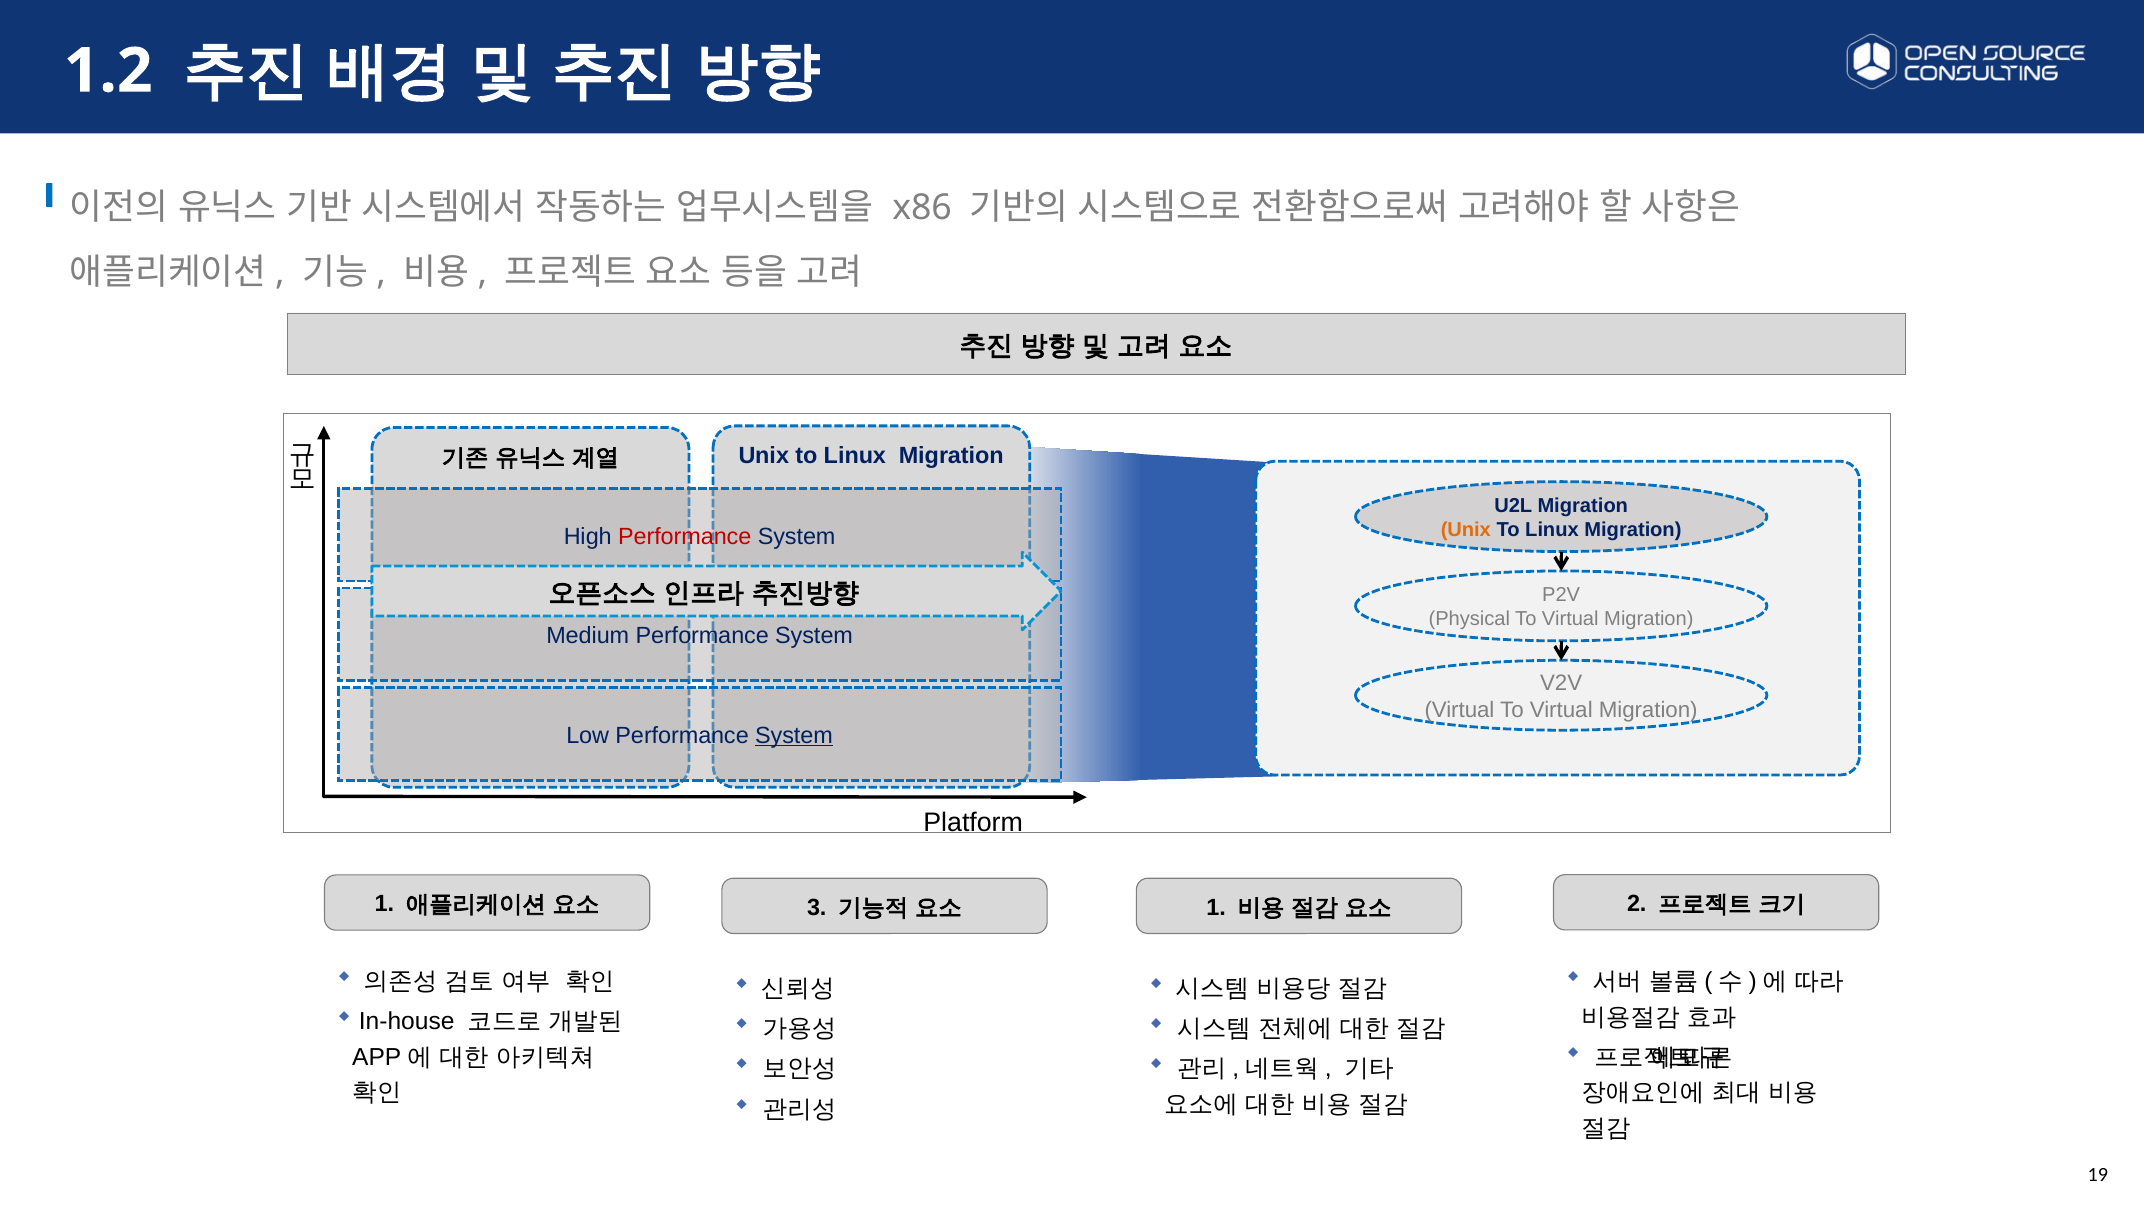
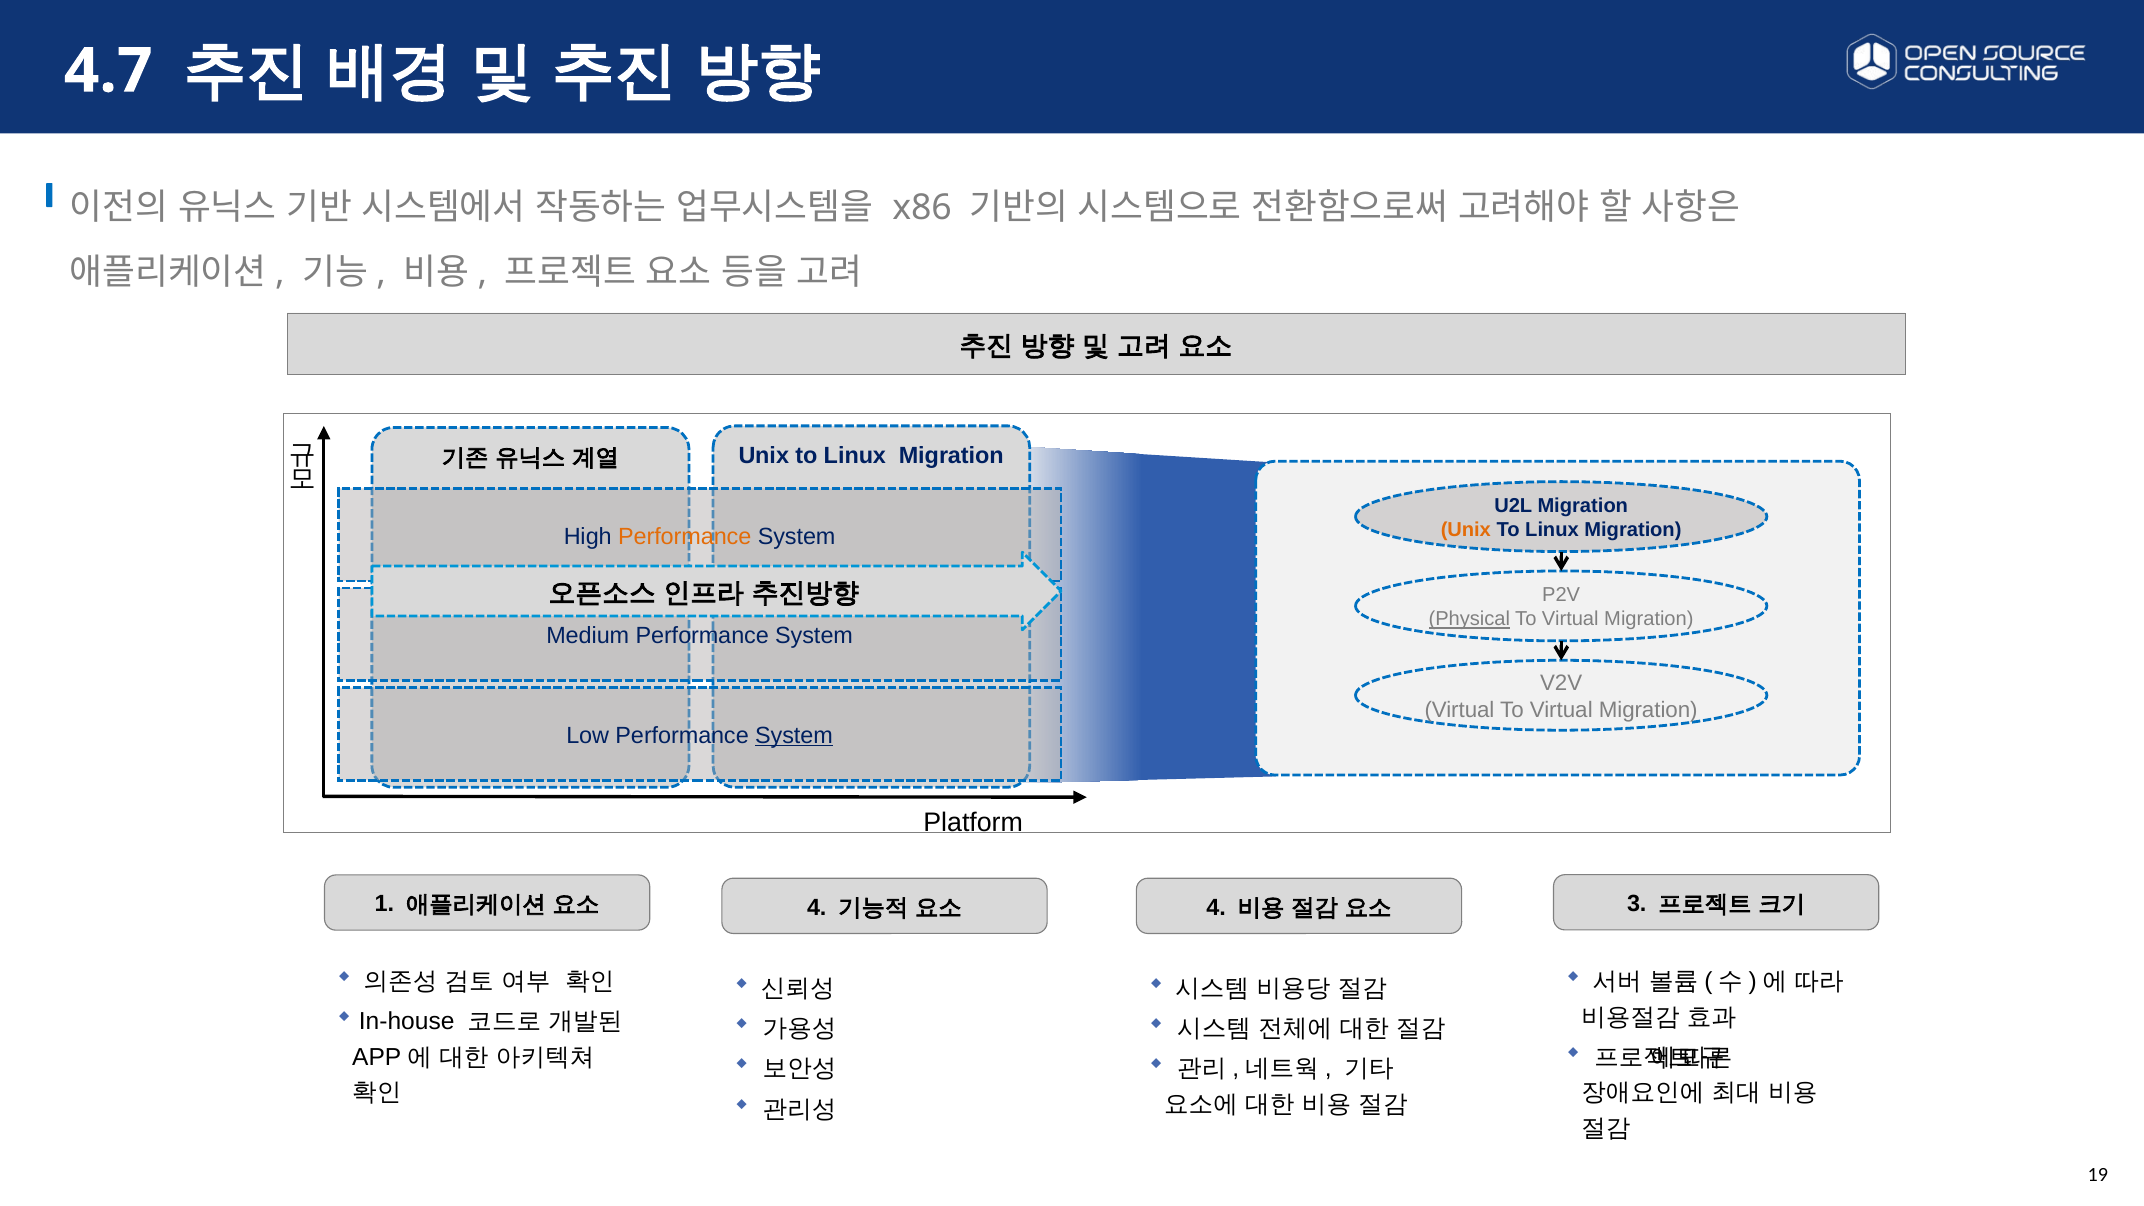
1.2: 1.2 -> 4.7
Performance at (685, 536) colour: red -> orange
Physical underline: none -> present
3 at (817, 907): 3 -> 4
1 at (1216, 907): 1 -> 4
2: 2 -> 3
